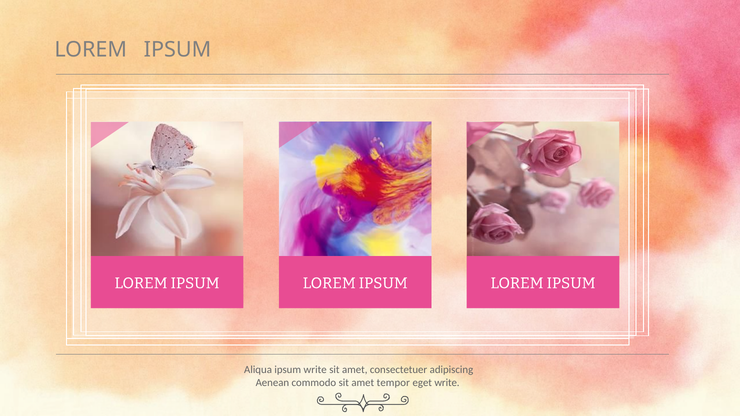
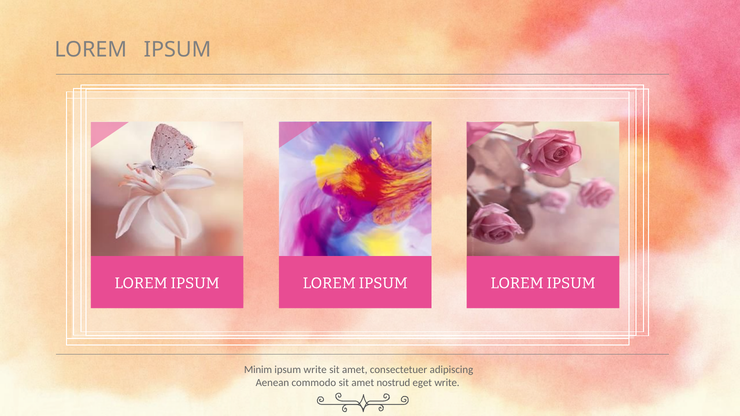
Aliqua: Aliqua -> Minim
tempor: tempor -> nostrud
